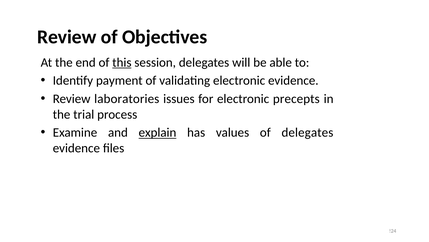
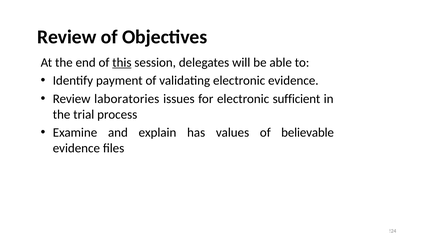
precepts: precepts -> sufficient
explain underline: present -> none
of delegates: delegates -> believable
